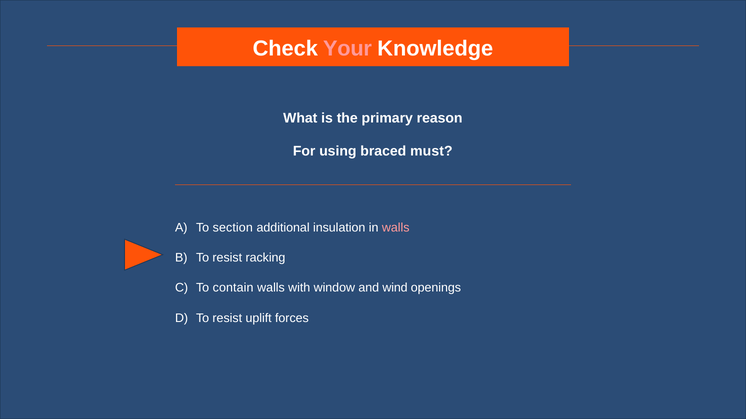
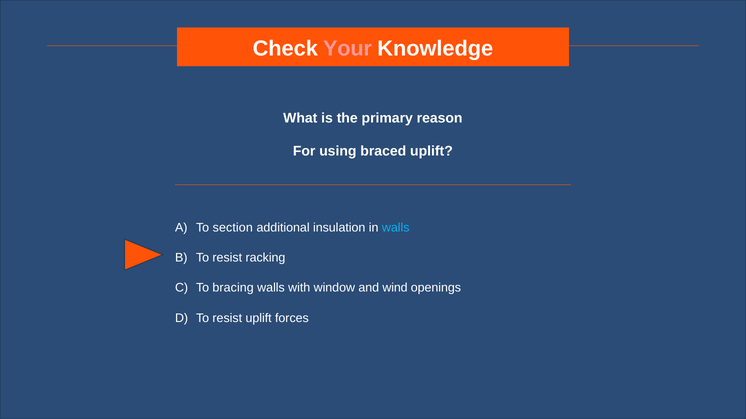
braced must: must -> uplift
walls at (396, 228) colour: pink -> light blue
contain: contain -> bracing
